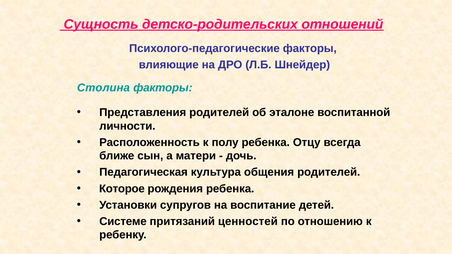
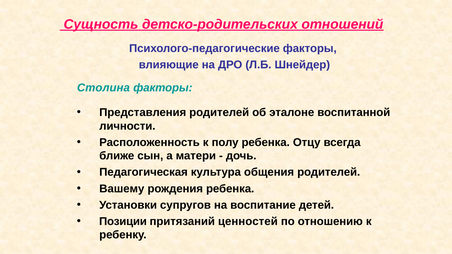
Которое: Которое -> Вашему
Системе: Системе -> Позиции
